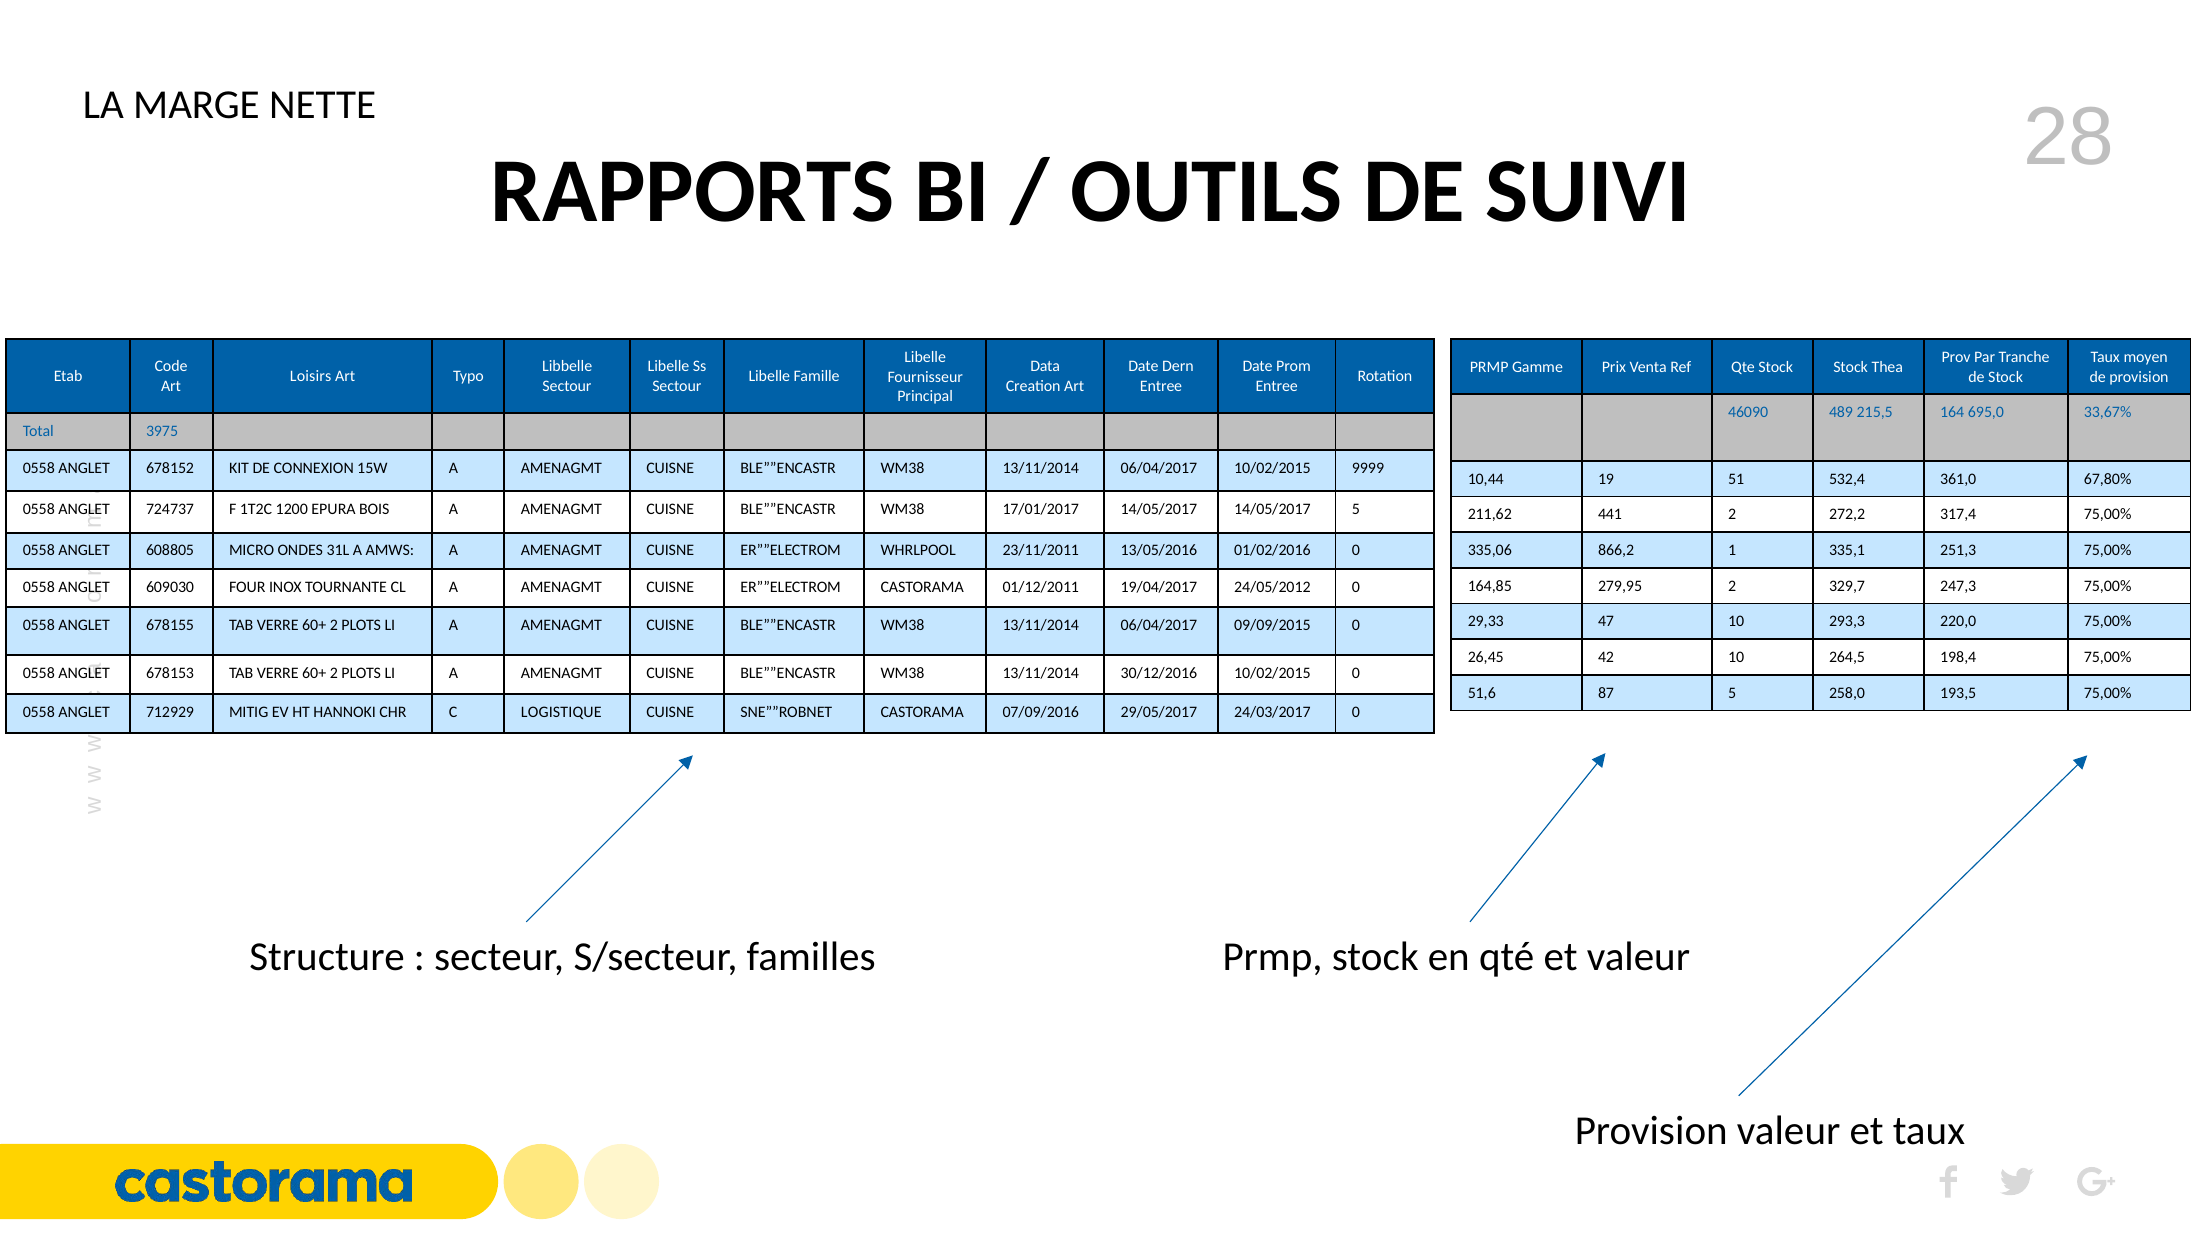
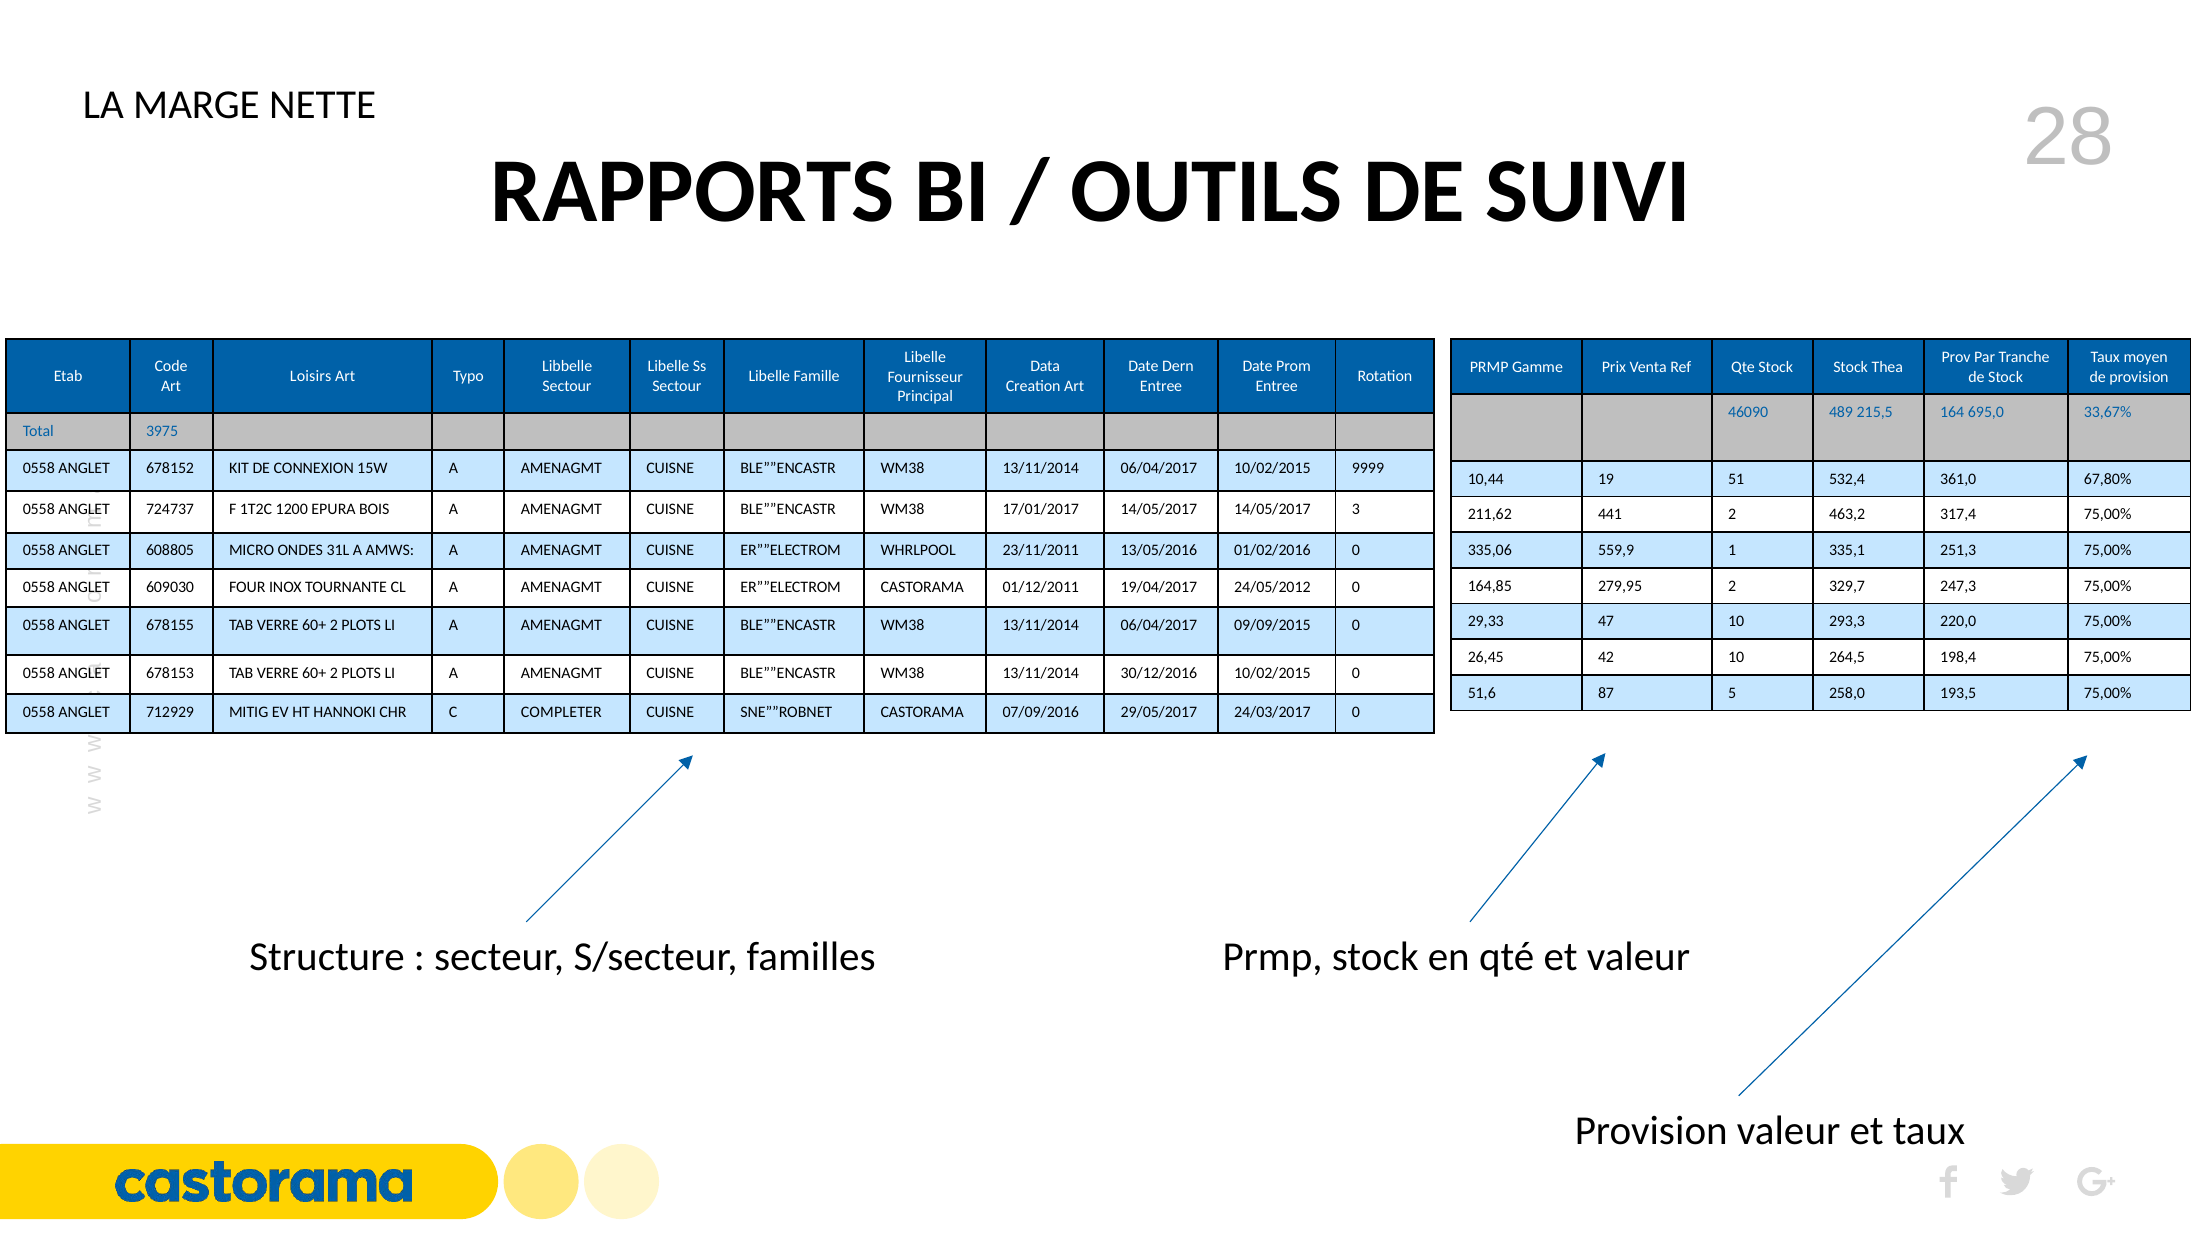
14/05/2017 5: 5 -> 3
272,2: 272,2 -> 463,2
866,2: 866,2 -> 559,9
LOGISTIQUE: LOGISTIQUE -> COMPLETER
